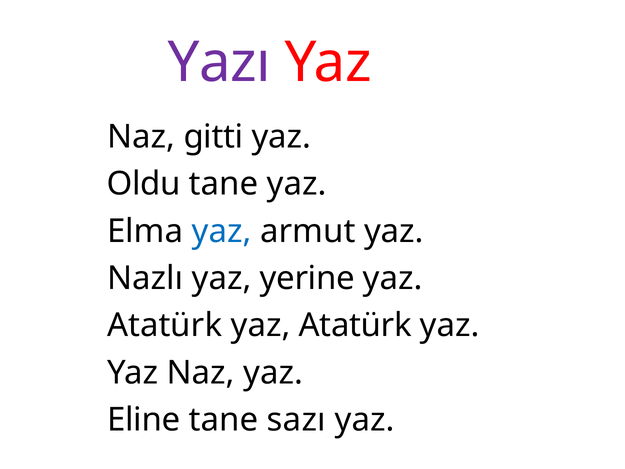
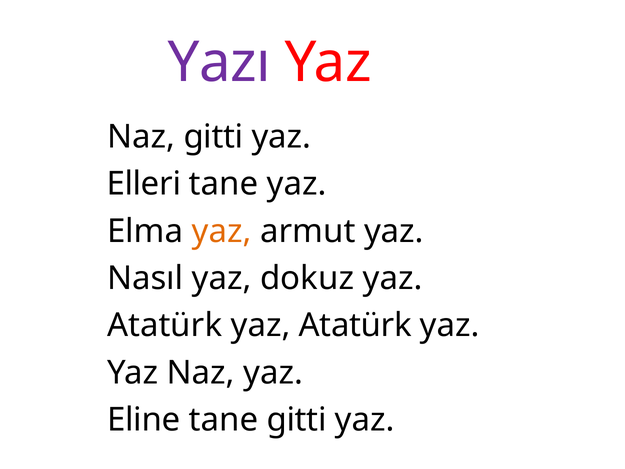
Oldu: Oldu -> Elleri
yaz at (222, 231) colour: blue -> orange
Nazlı: Nazlı -> Nasıl
yerine: yerine -> dokuz
tane sazı: sazı -> gitti
